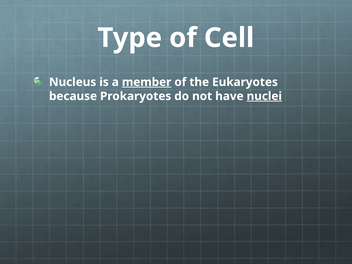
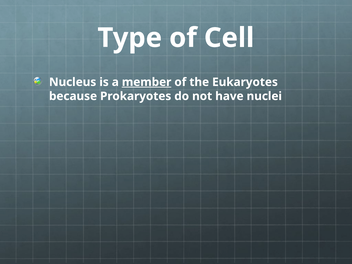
nuclei underline: present -> none
